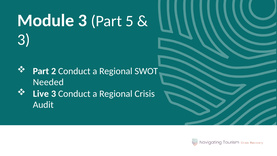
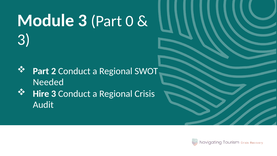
5: 5 -> 0
Live: Live -> Hire
